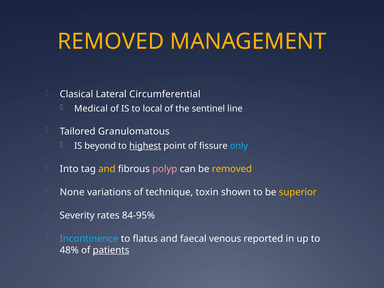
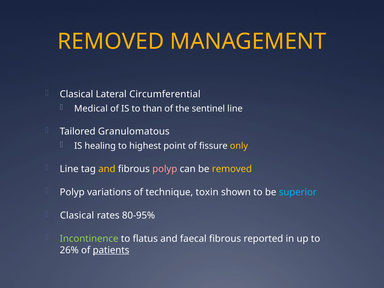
local: local -> than
beyond: beyond -> healing
highest underline: present -> none
only colour: light blue -> yellow
Into at (69, 169): Into -> Line
None at (72, 192): None -> Polyp
superior colour: yellow -> light blue
Severity at (77, 215): Severity -> Clasical
84-95%: 84-95% -> 80-95%
Incontinence colour: light blue -> light green
faecal venous: venous -> fibrous
48%: 48% -> 26%
